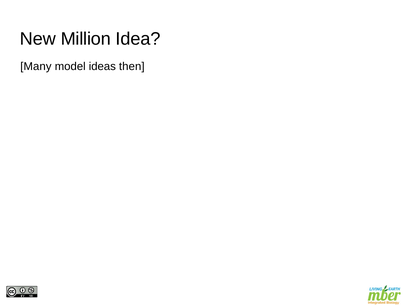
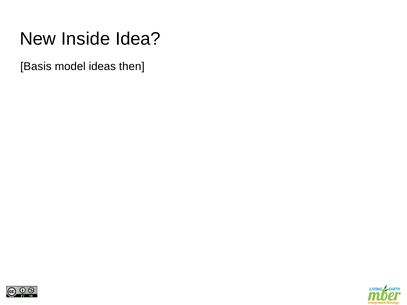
Million: Million -> Inside
Many: Many -> Basis
